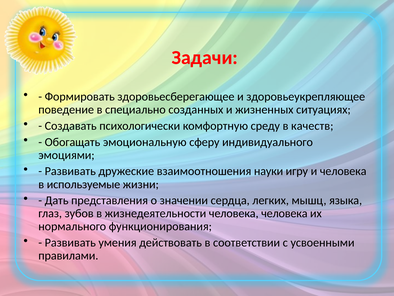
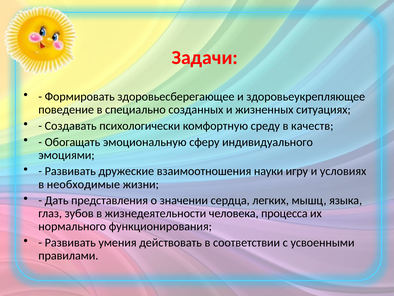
и человека: человека -> условиях
используемые: используемые -> необходимые
человека человека: человека -> процесса
